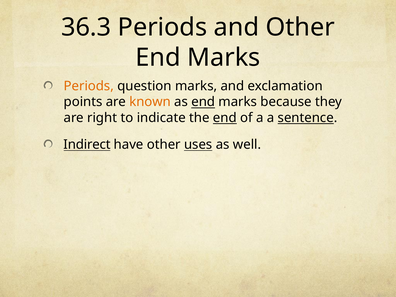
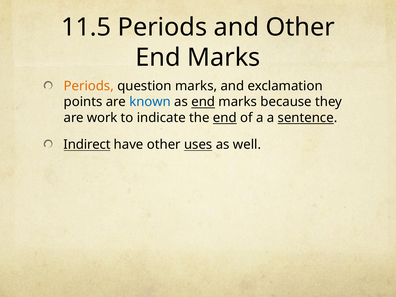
36.3: 36.3 -> 11.5
known colour: orange -> blue
right: right -> work
